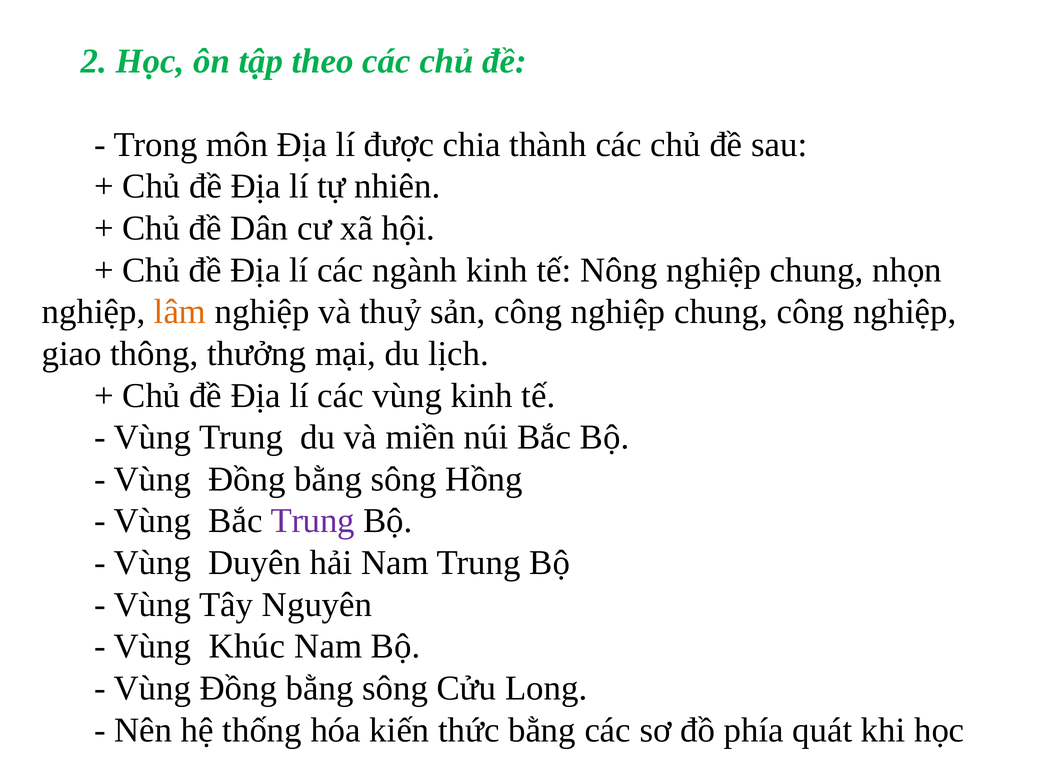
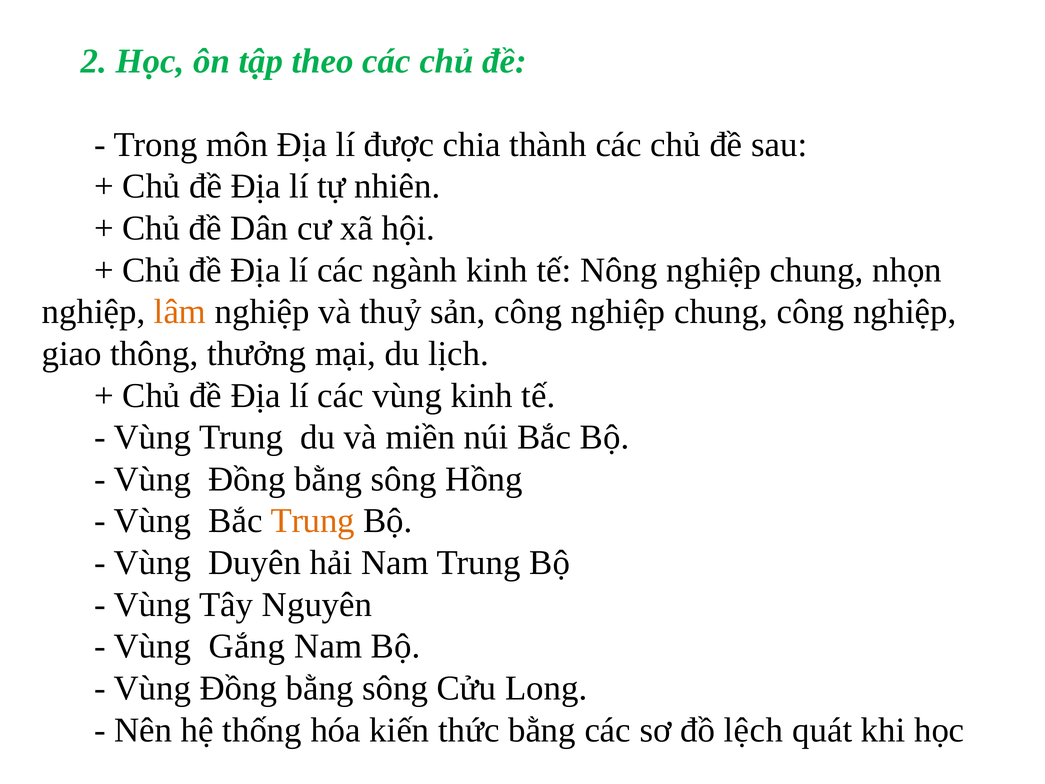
Trung at (313, 521) colour: purple -> orange
Khúc: Khúc -> Gắng
phía: phía -> lệch
